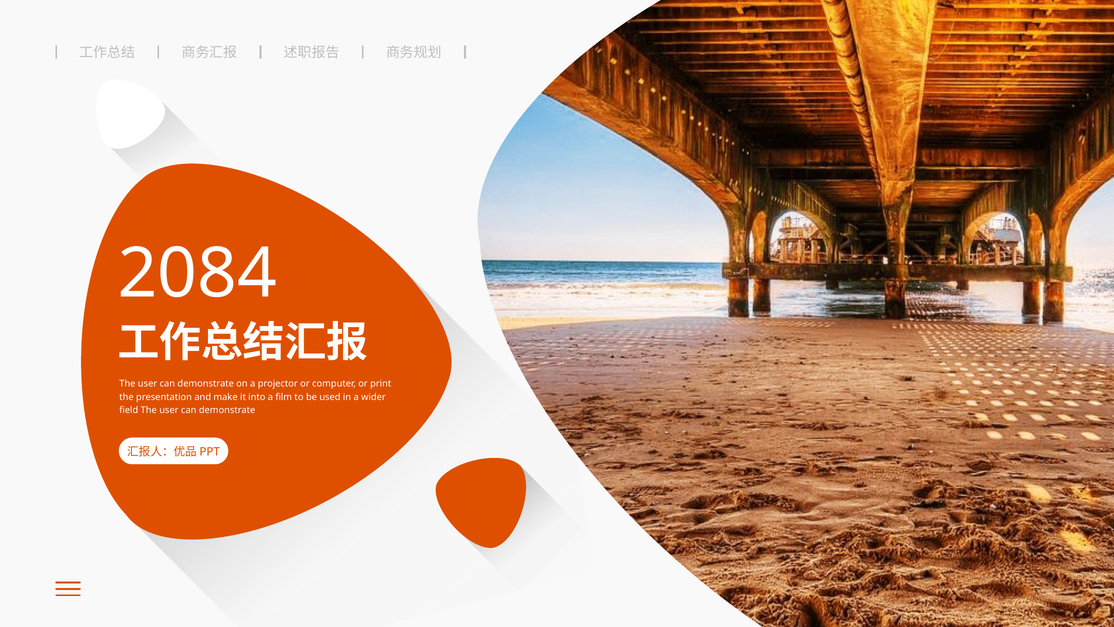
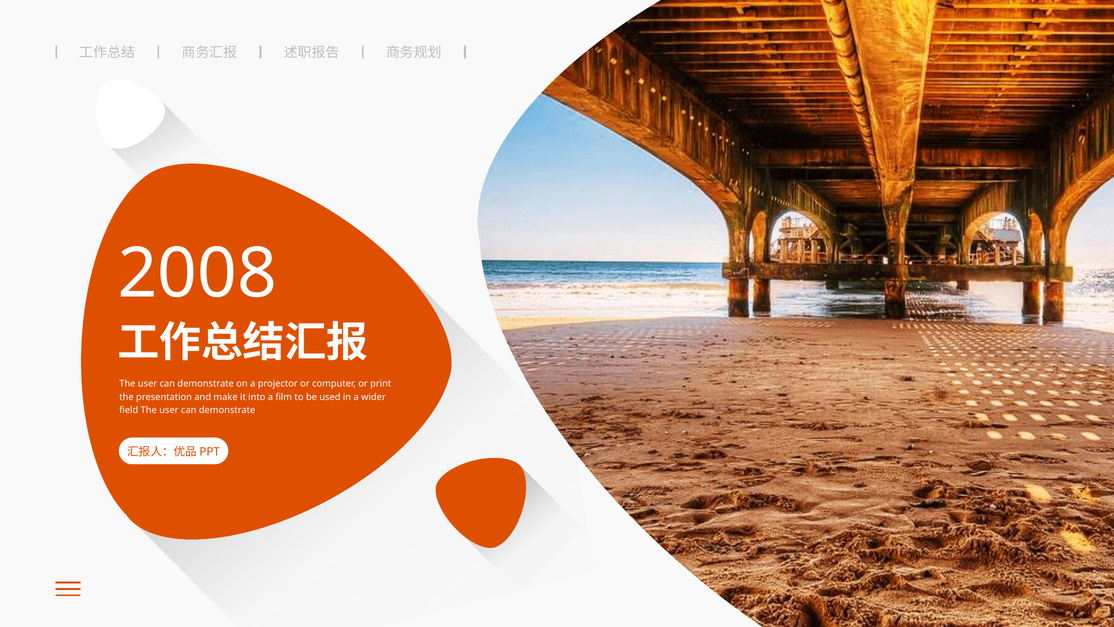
2084: 2084 -> 2008
